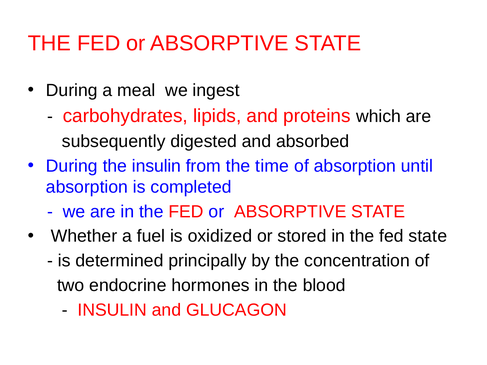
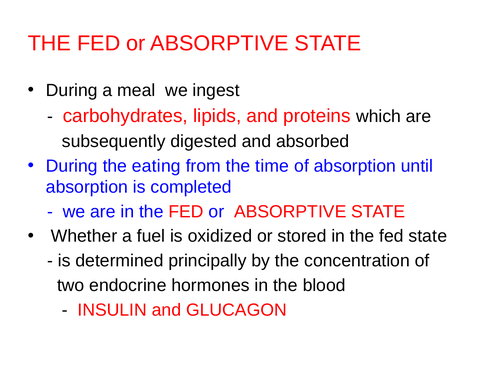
the insulin: insulin -> eating
